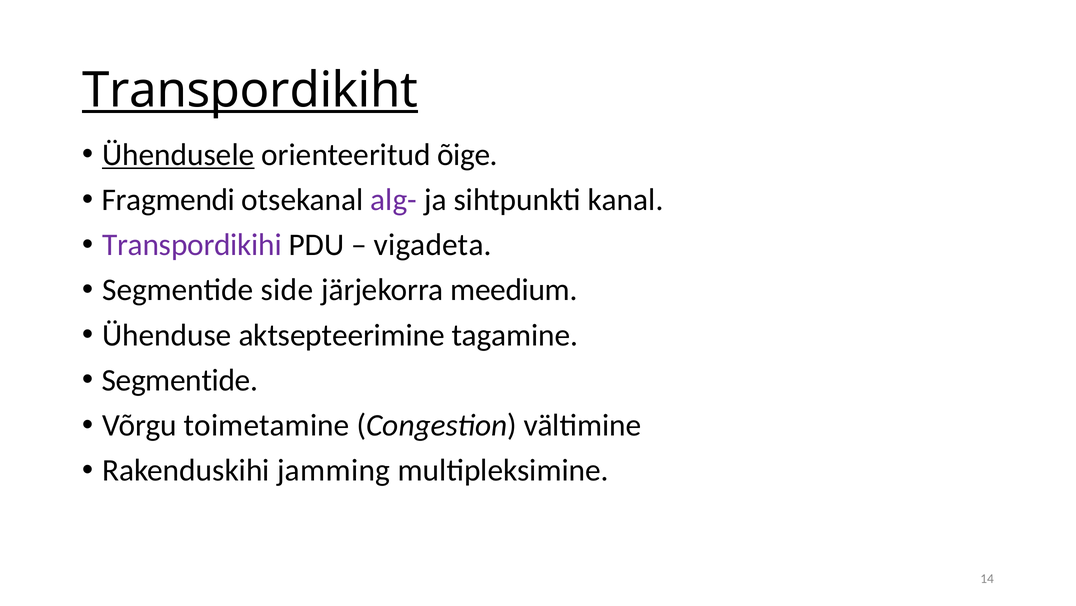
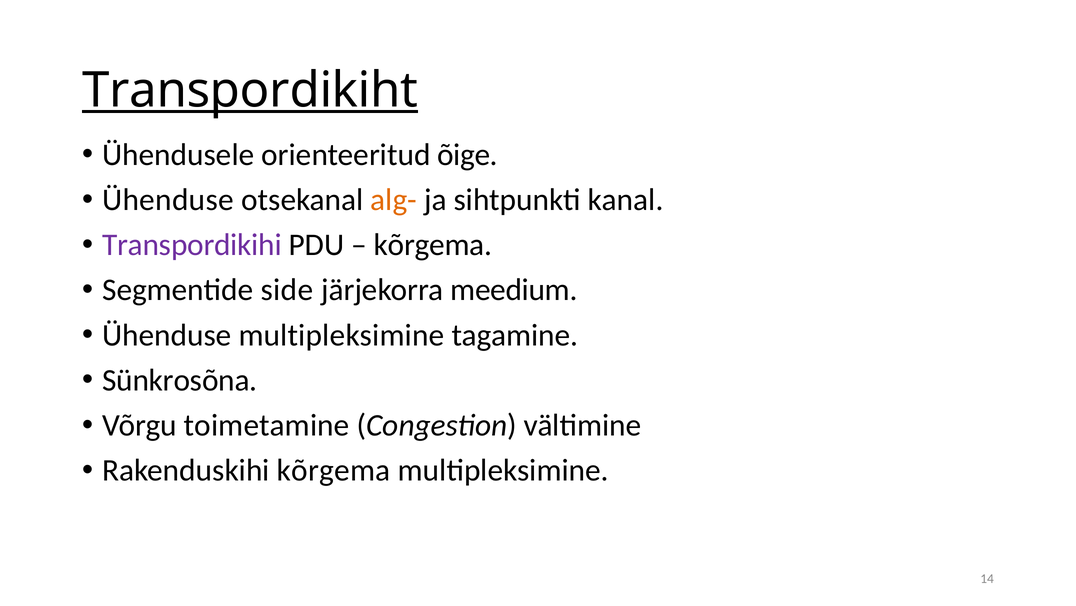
Ühendusele underline: present -> none
Fragmendi at (168, 200): Fragmendi -> Ühenduse
alg- colour: purple -> orange
vigadeta at (433, 245): vigadeta -> kõrgema
Ühenduse aktsepteerimine: aktsepteerimine -> multipleksimine
Segmentide at (180, 380): Segmentide -> Sünkrosõna
Rakenduskihi jamming: jamming -> kõrgema
